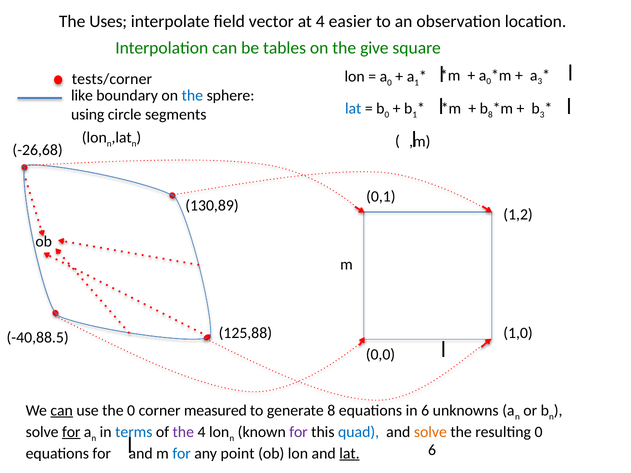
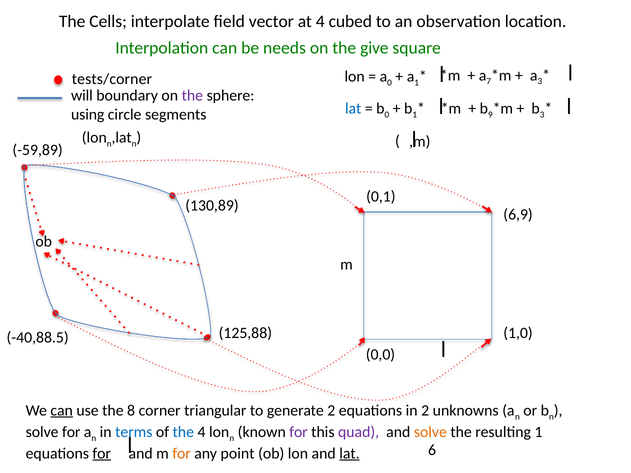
Uses: Uses -> Cells
easier: easier -> cubed
tables: tables -> needs
0 at (489, 82): 0 -> 7
like: like -> will
the at (192, 95) colour: blue -> purple
8 at (490, 115): 8 -> 9
-26,68: -26,68 -> -59,89
1,2: 1,2 -> 6,9
the 0: 0 -> 8
measured: measured -> triangular
generate 8: 8 -> 2
in 6: 6 -> 2
for at (71, 432) underline: present -> none
the at (183, 432) colour: purple -> blue
quad colour: blue -> purple
resulting 0: 0 -> 1
for at (102, 454) underline: none -> present
for at (182, 454) colour: blue -> orange
